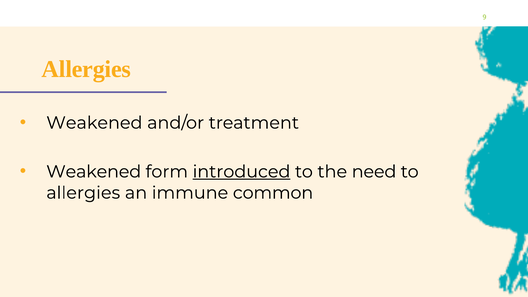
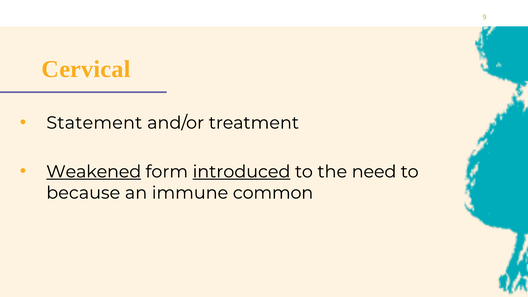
Allergies at (86, 69): Allergies -> Cervical
Weakened at (94, 123): Weakened -> Statement
Weakened at (94, 172) underline: none -> present
allergies at (83, 193): allergies -> because
